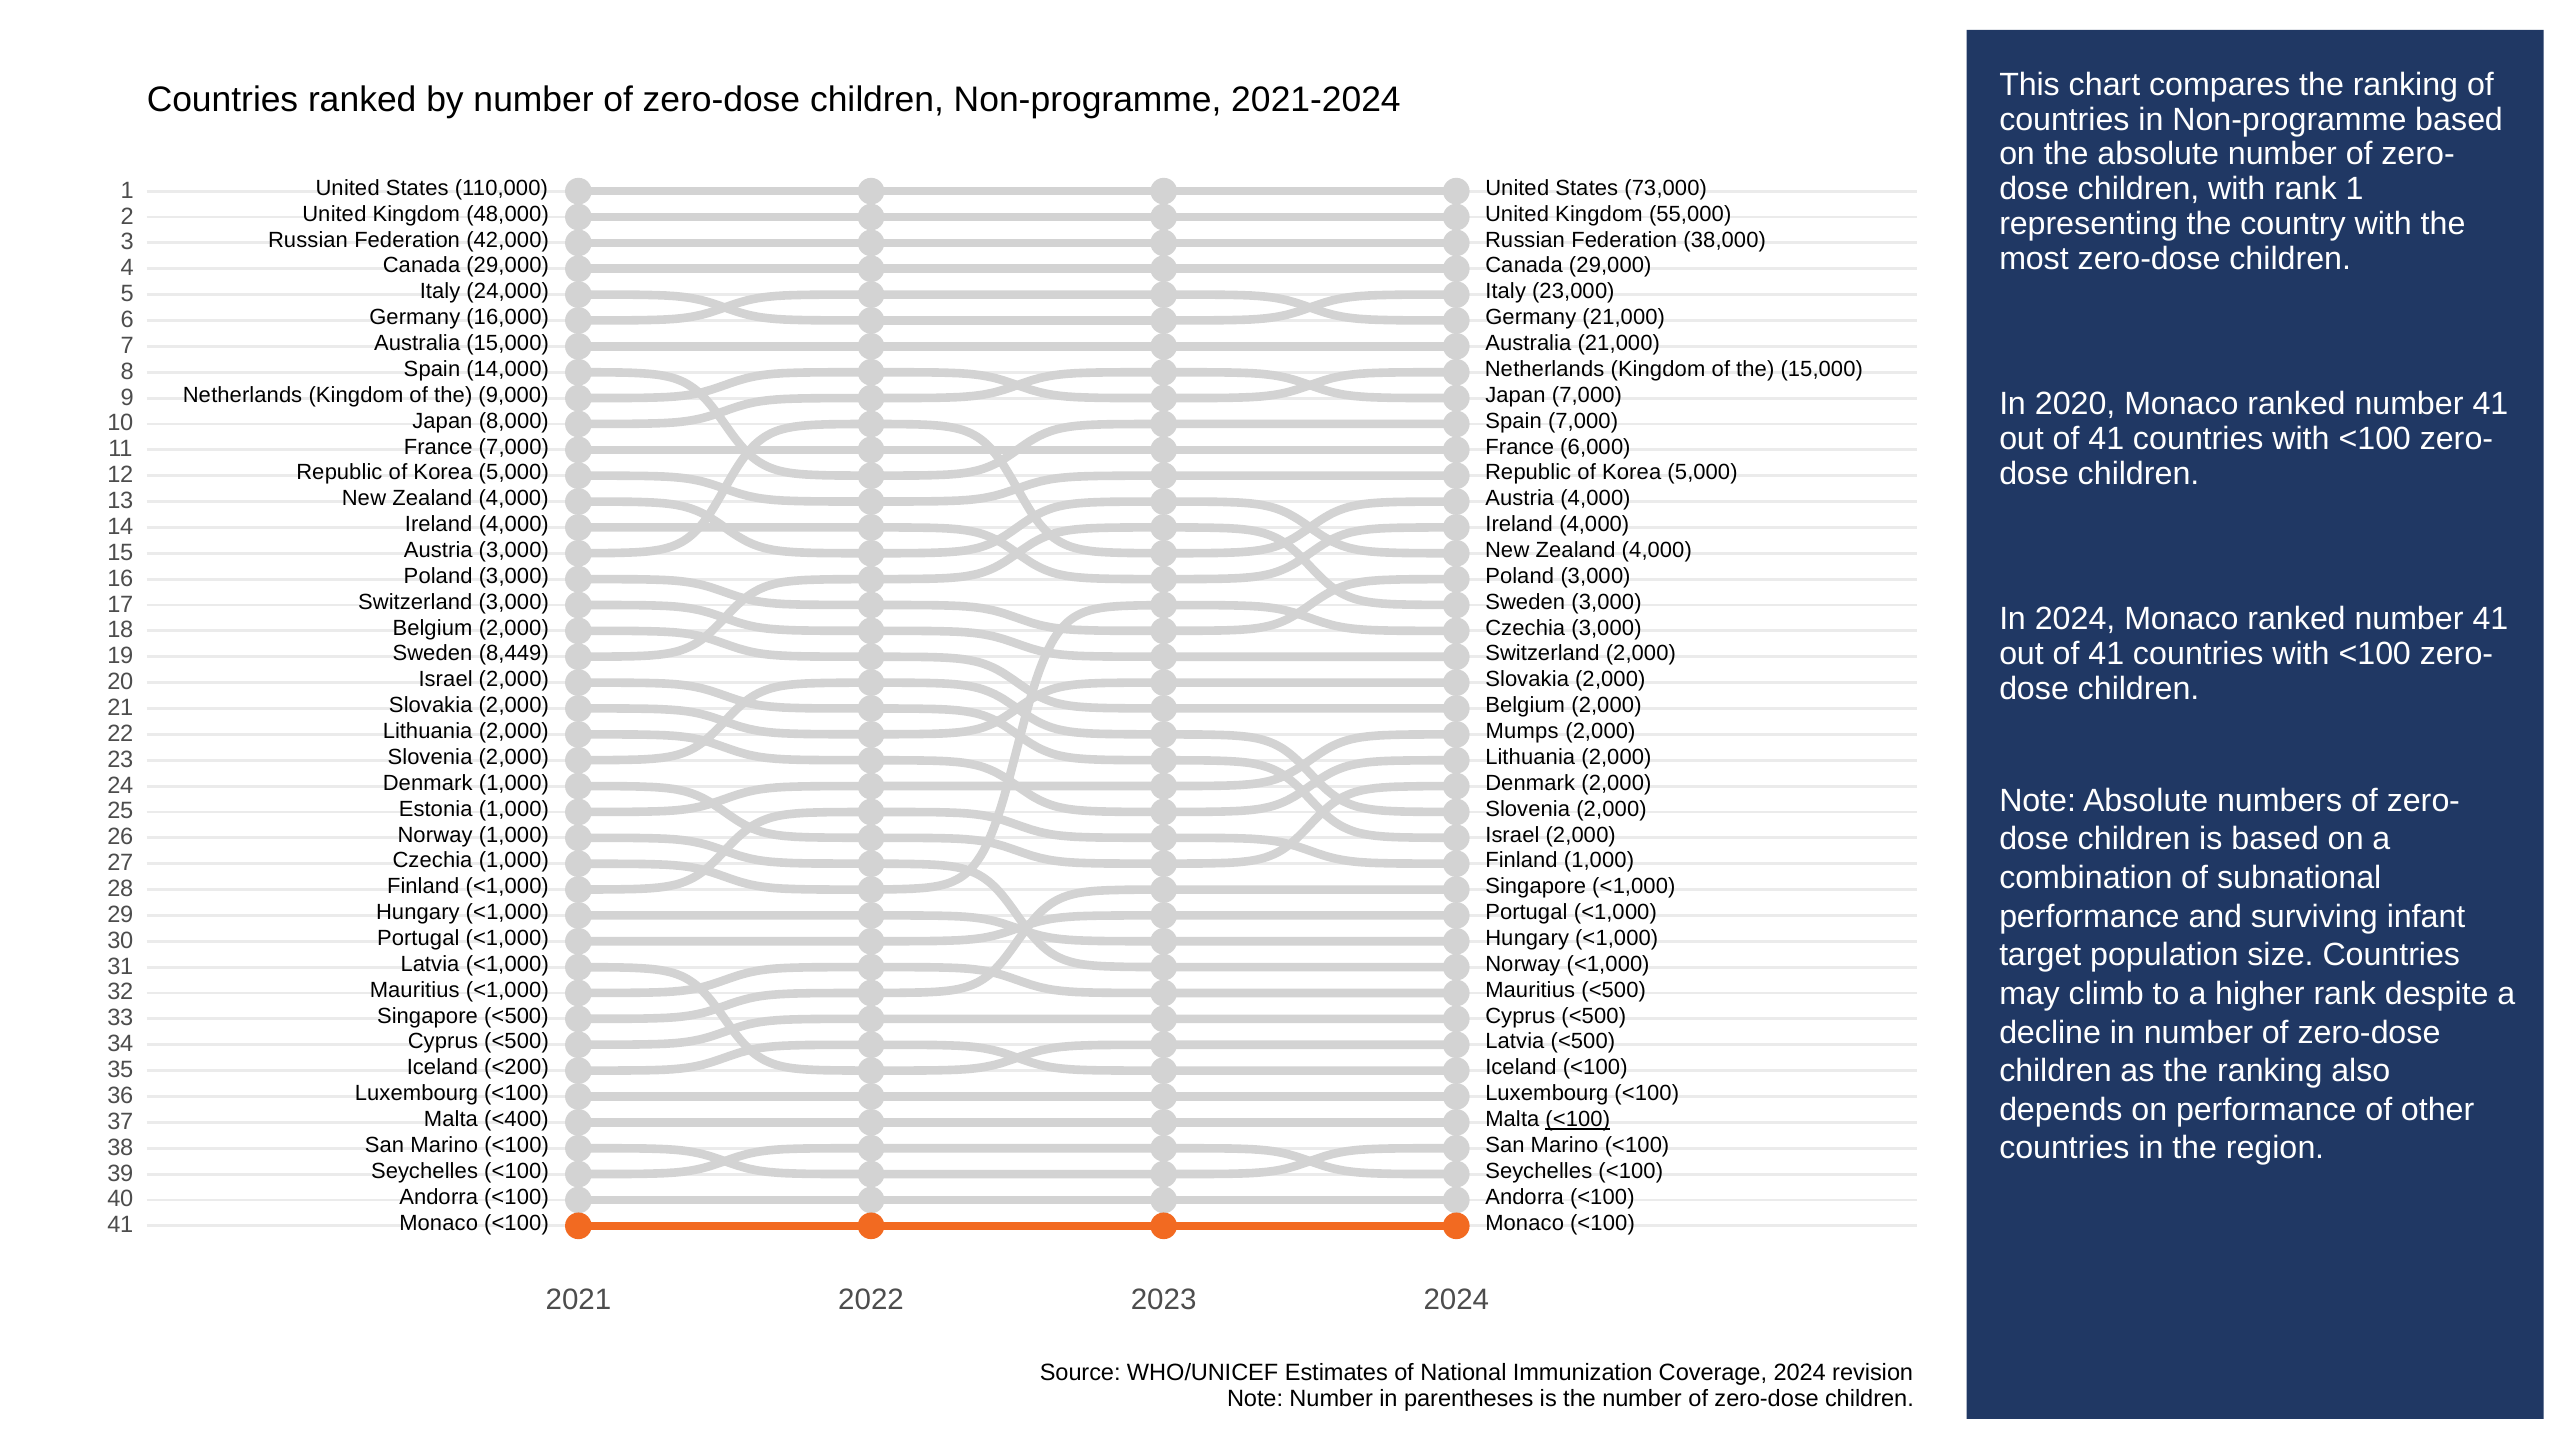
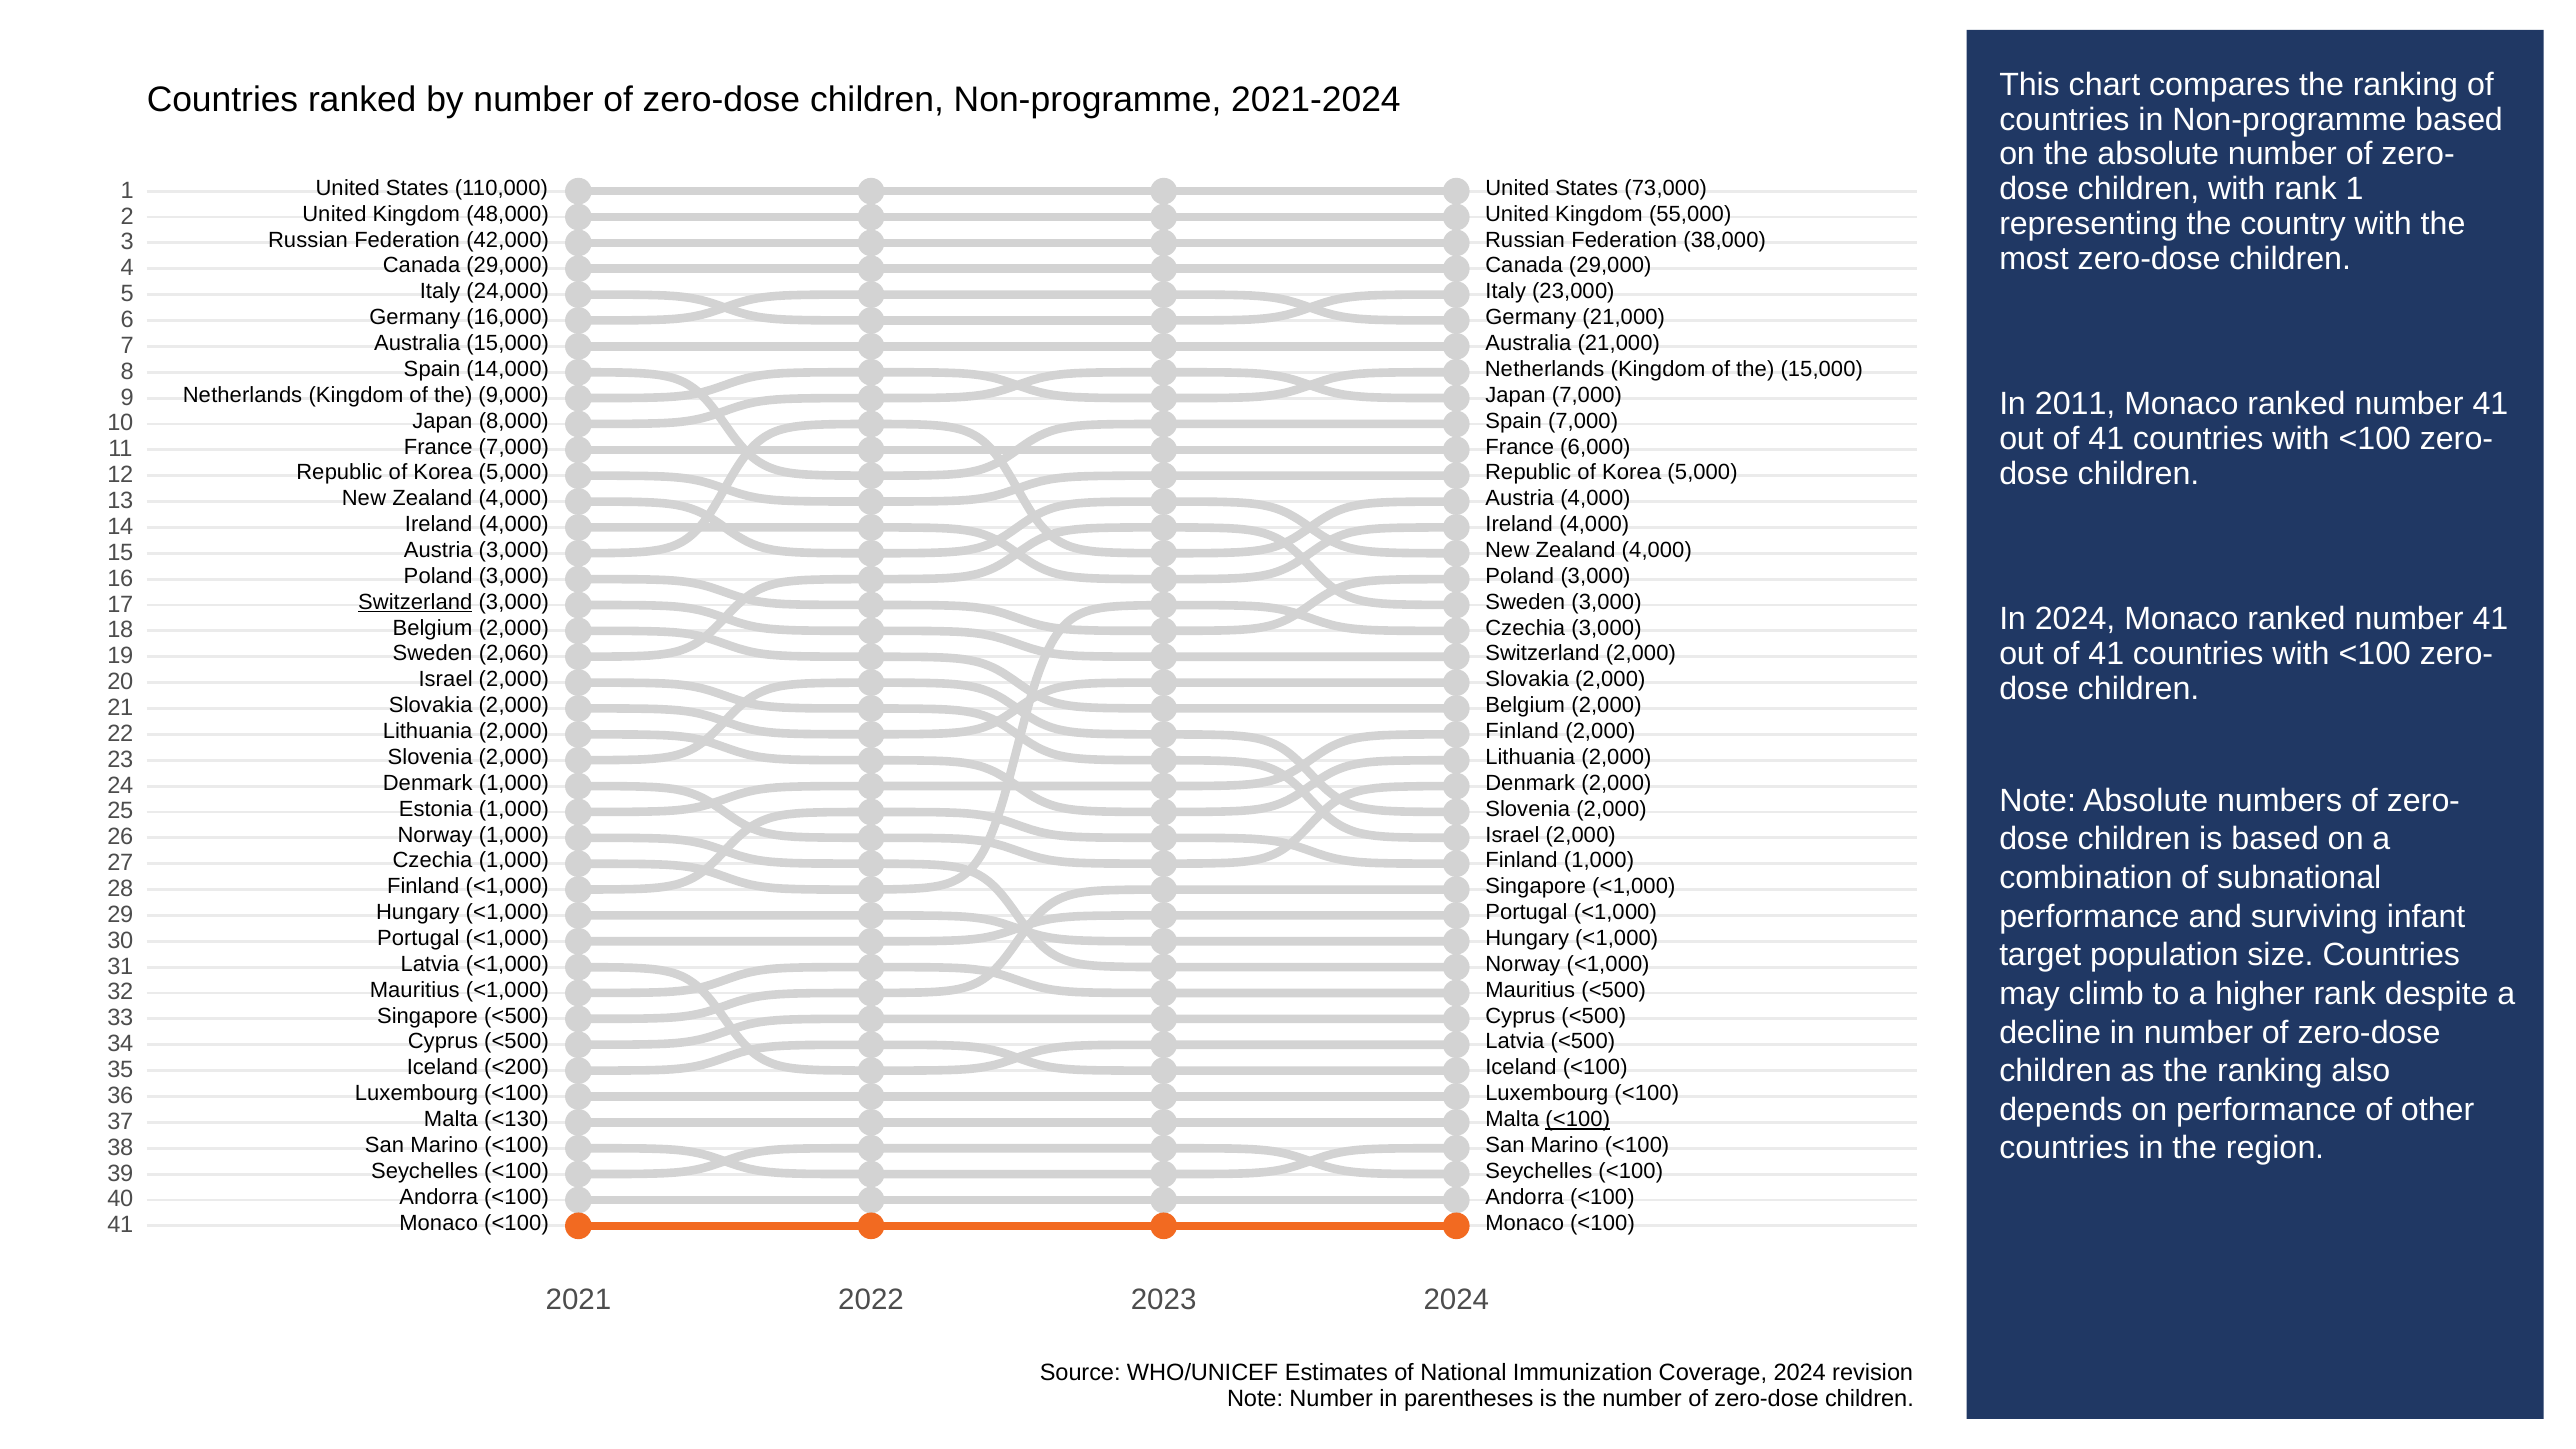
2020: 2020 -> 2011
Switzerland at (415, 602) underline: none -> present
8,449: 8,449 -> 2,060
Mumps at (1522, 731): Mumps -> Finland
<400: <400 -> <130
